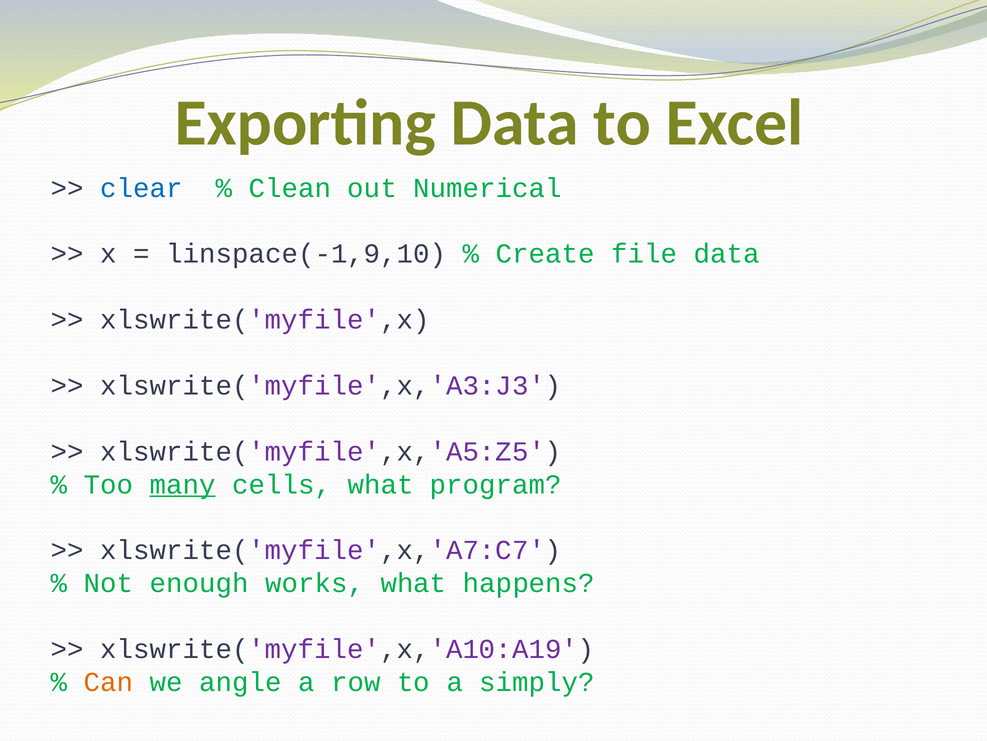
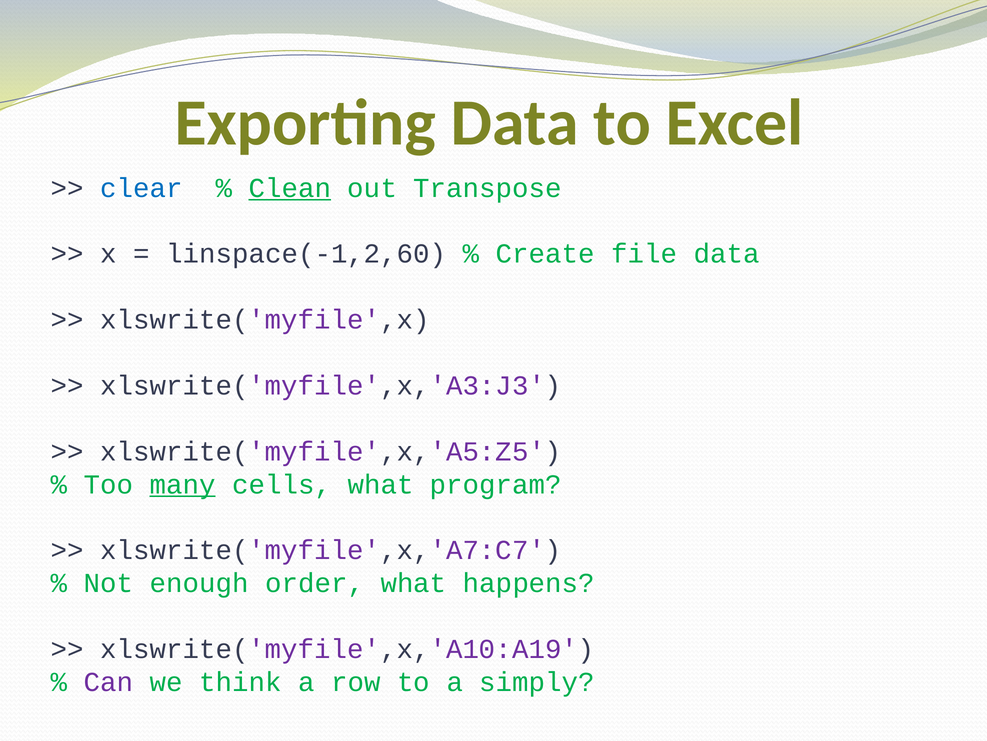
Clean underline: none -> present
Numerical: Numerical -> Transpose
linspace(-1,9,10: linspace(-1,9,10 -> linspace(-1,2,60
works: works -> order
Can colour: orange -> purple
angle: angle -> think
